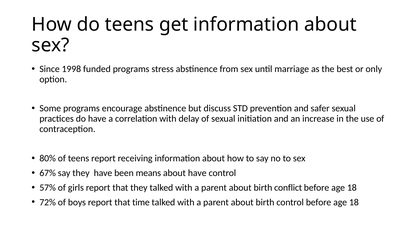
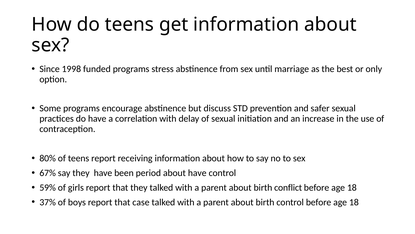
means: means -> period
57%: 57% -> 59%
72%: 72% -> 37%
time: time -> case
